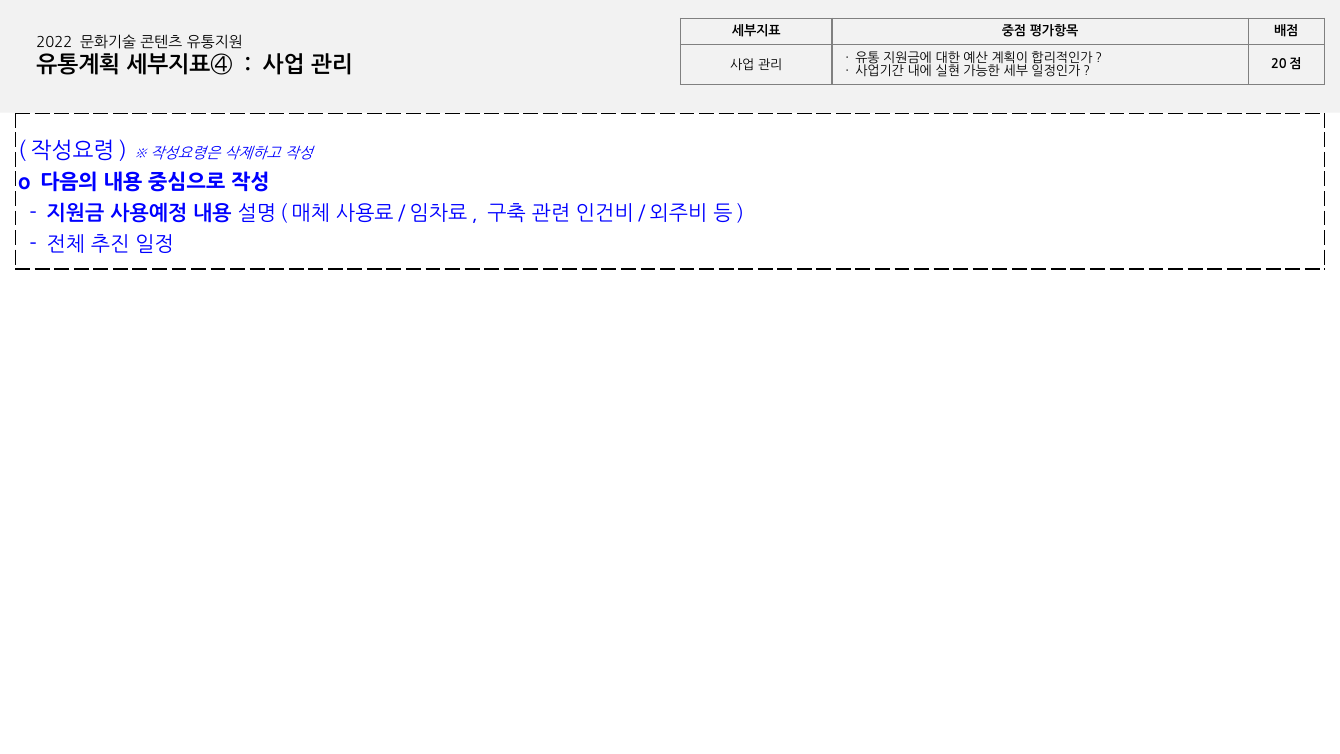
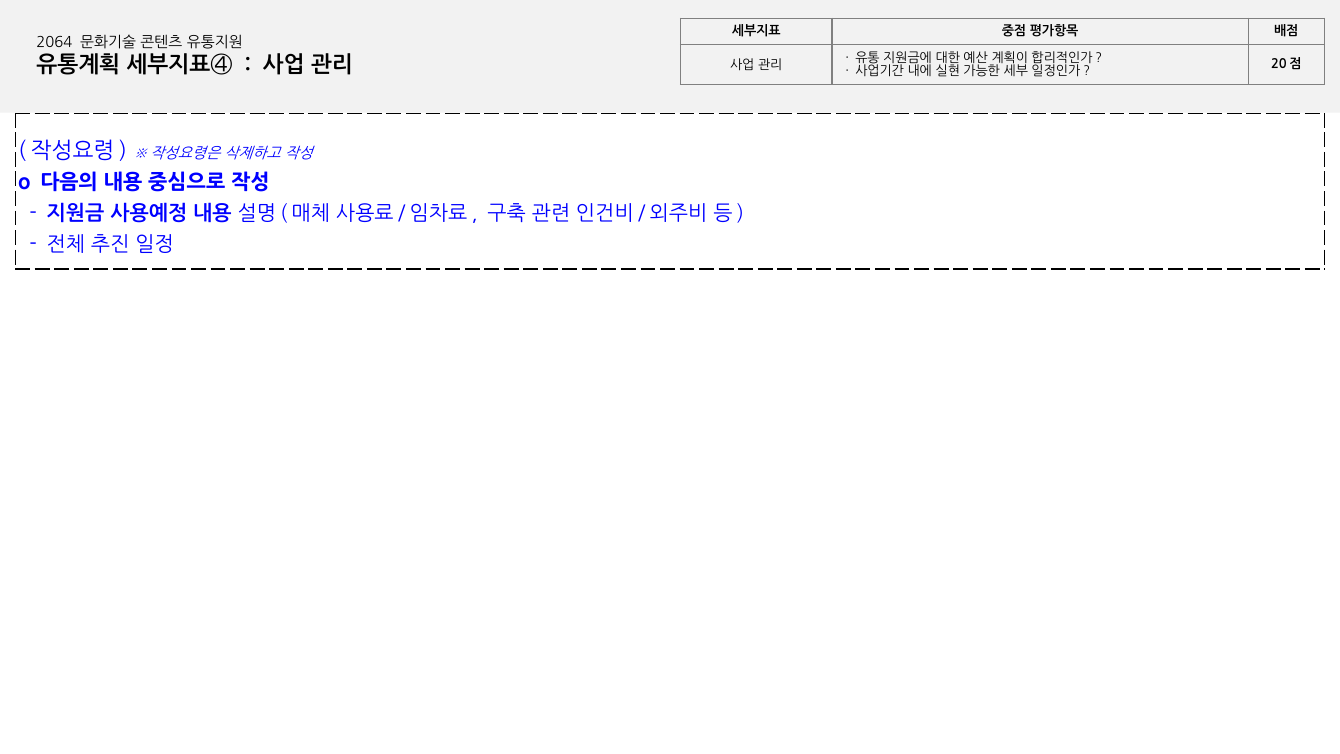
2022: 2022 -> 2064
